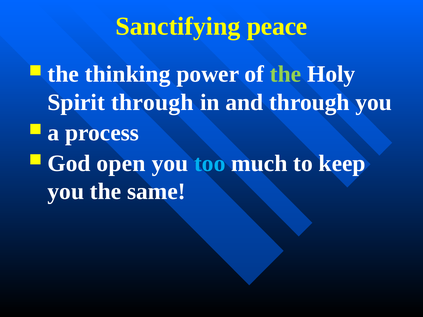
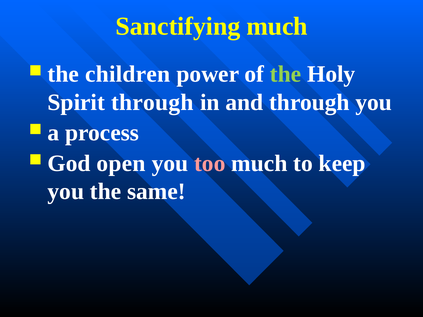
Sanctifying peace: peace -> much
thinking: thinking -> children
too colour: light blue -> pink
